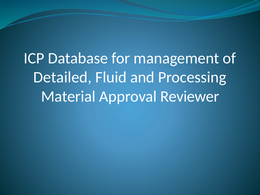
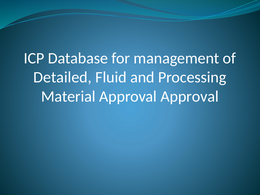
Approval Reviewer: Reviewer -> Approval
